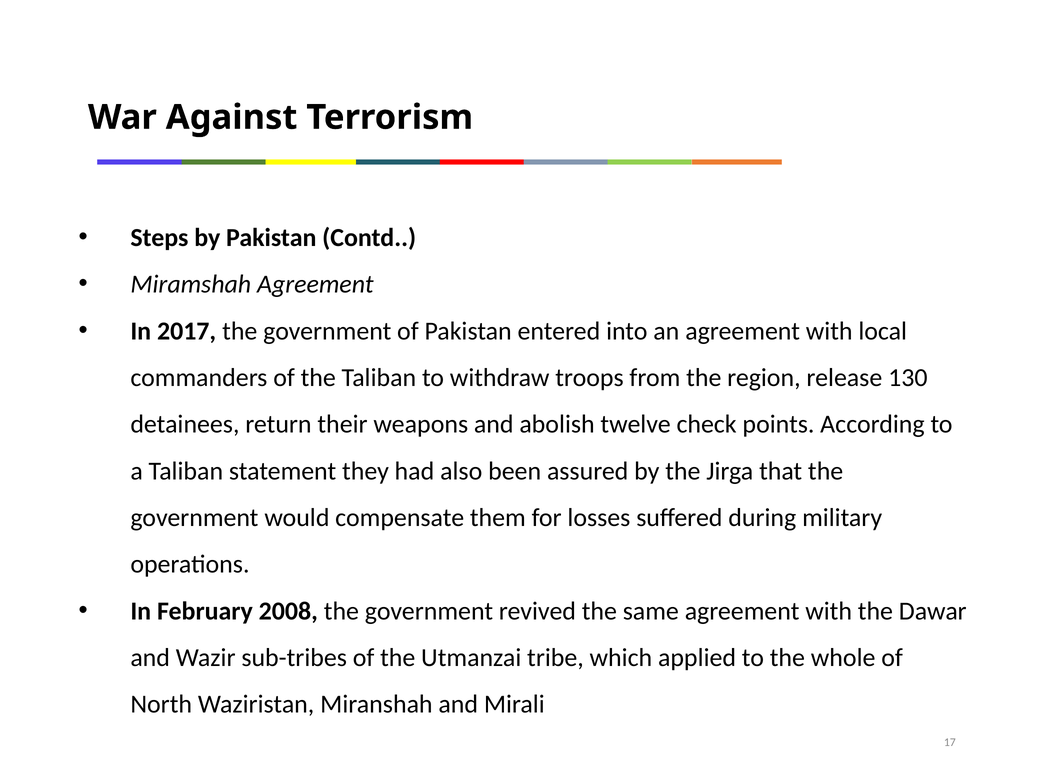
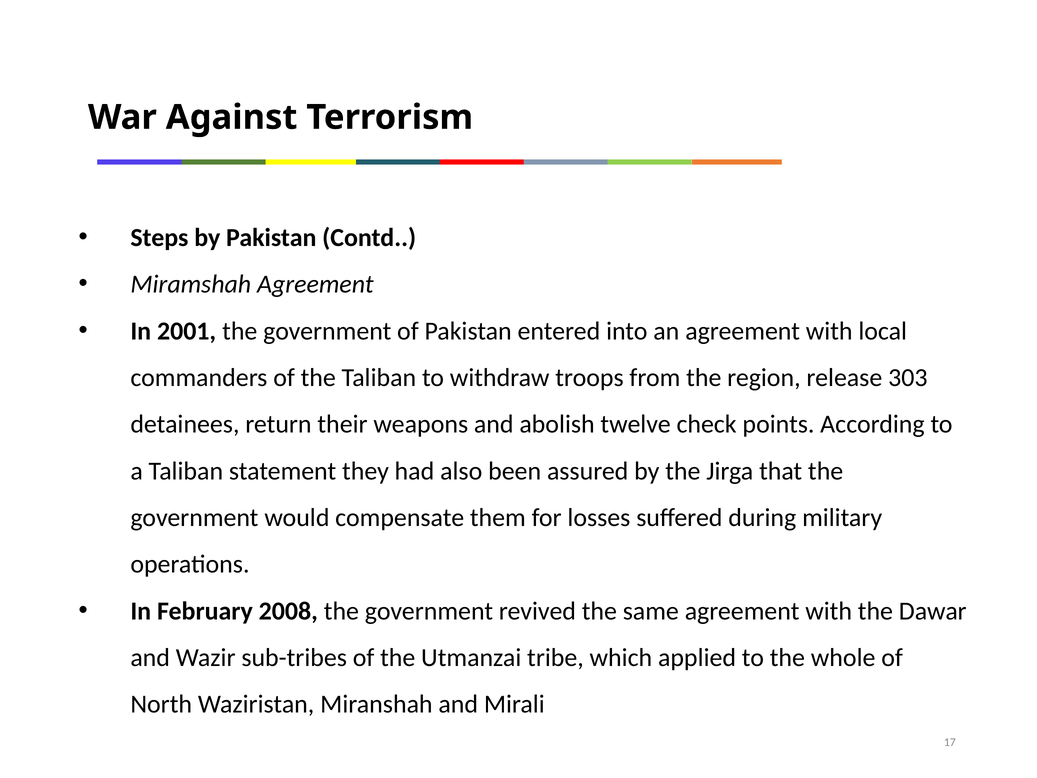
2017: 2017 -> 2001
130: 130 -> 303
